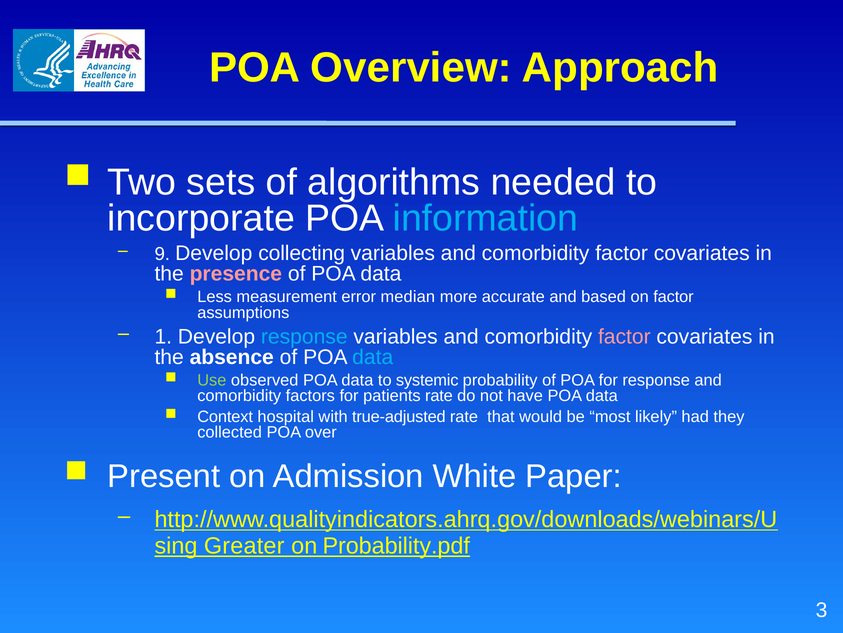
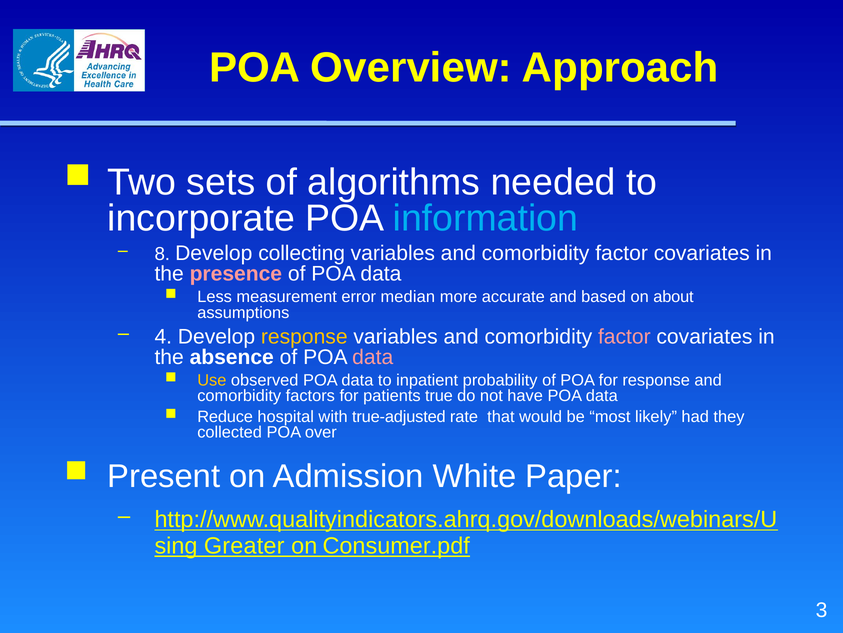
9: 9 -> 8
on factor: factor -> about
1: 1 -> 4
response at (304, 336) colour: light blue -> yellow
data at (373, 357) colour: light blue -> pink
Use colour: light green -> yellow
systemic: systemic -> inpatient
patients rate: rate -> true
Context: Context -> Reduce
Probability.pdf: Probability.pdf -> Consumer.pdf
